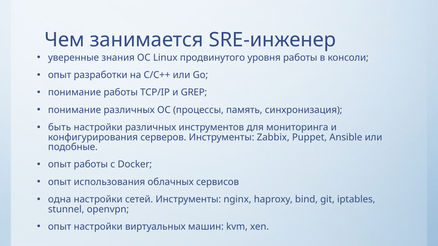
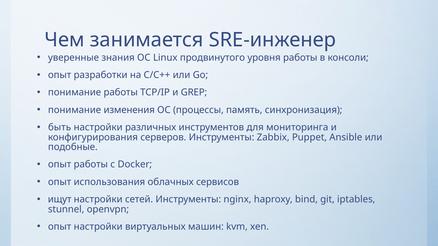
понимание различных: различных -> изменения
одна: одна -> ищут
